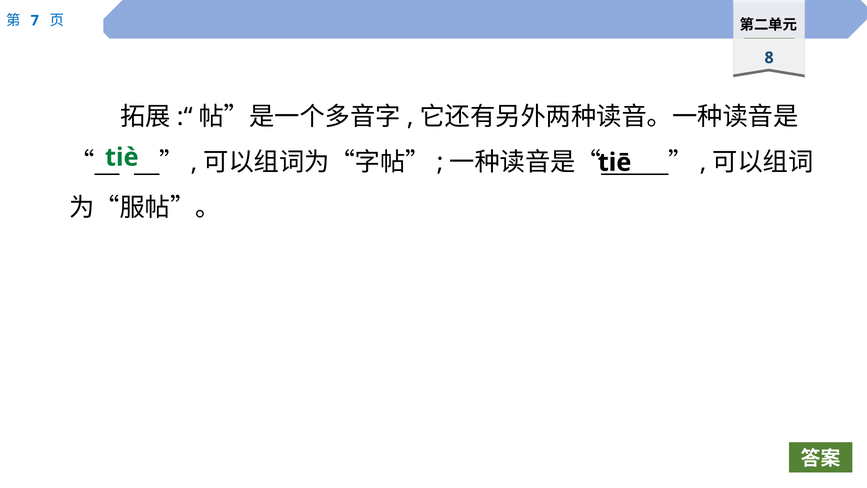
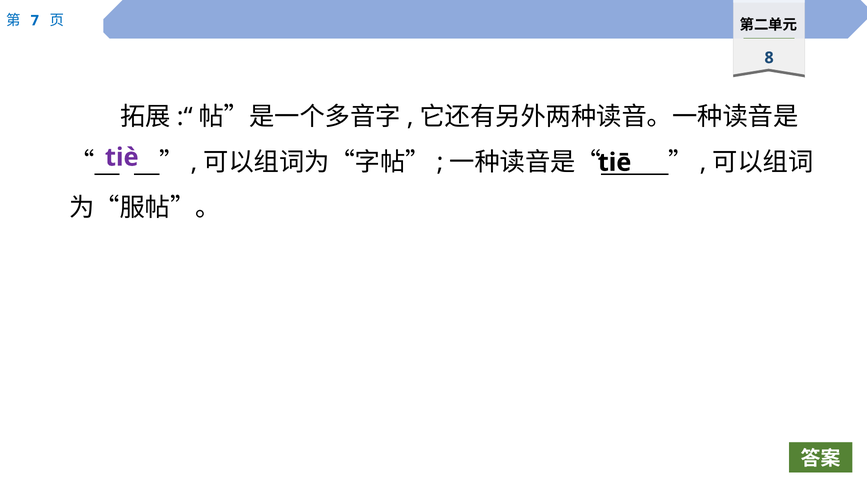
tiè colour: green -> purple
